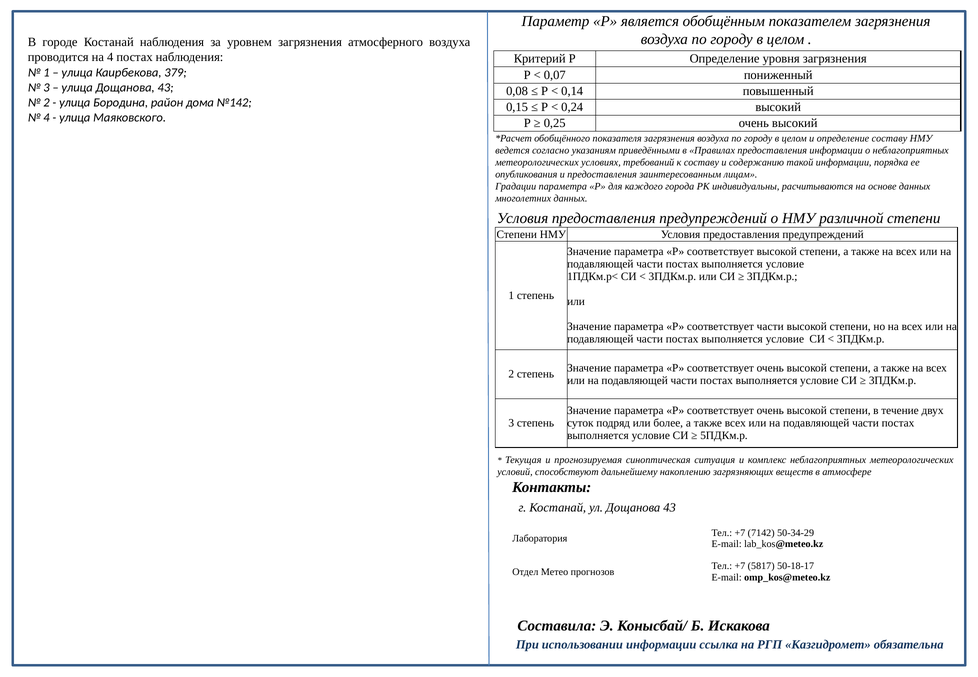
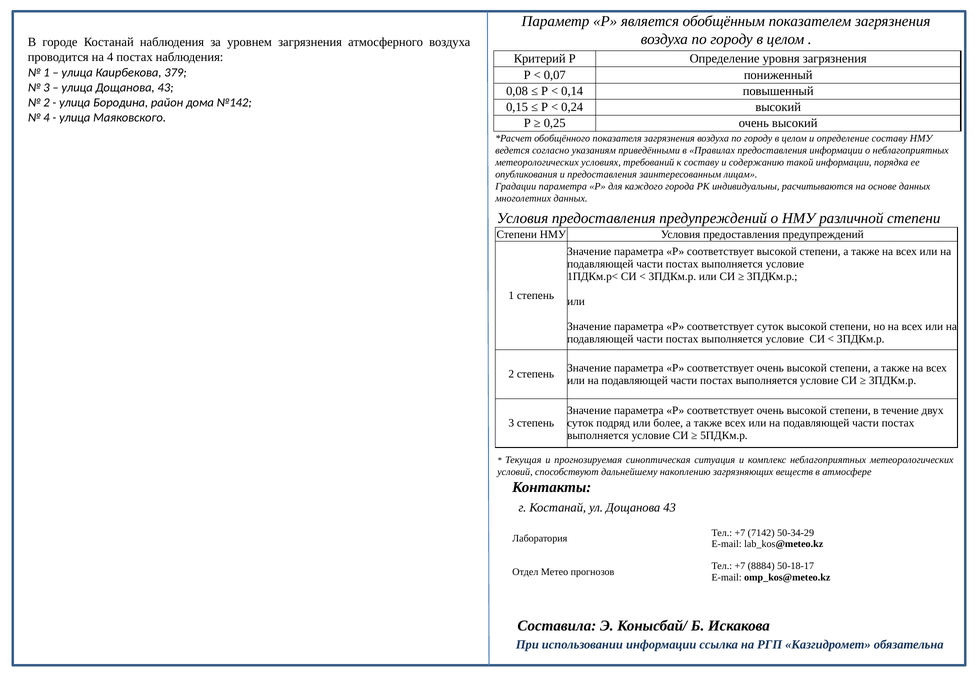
соответствует части: части -> суток
5817: 5817 -> 8884
